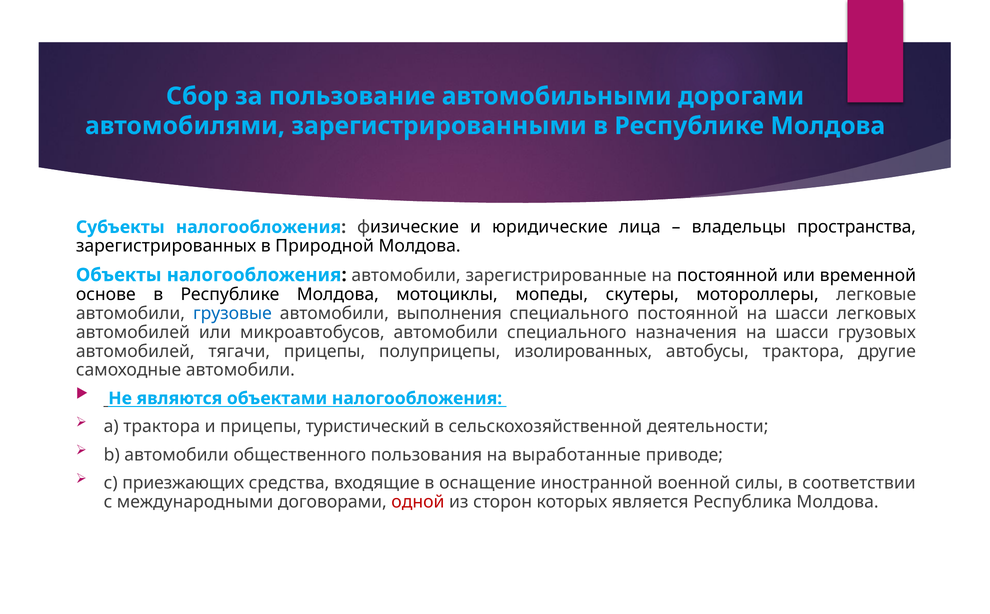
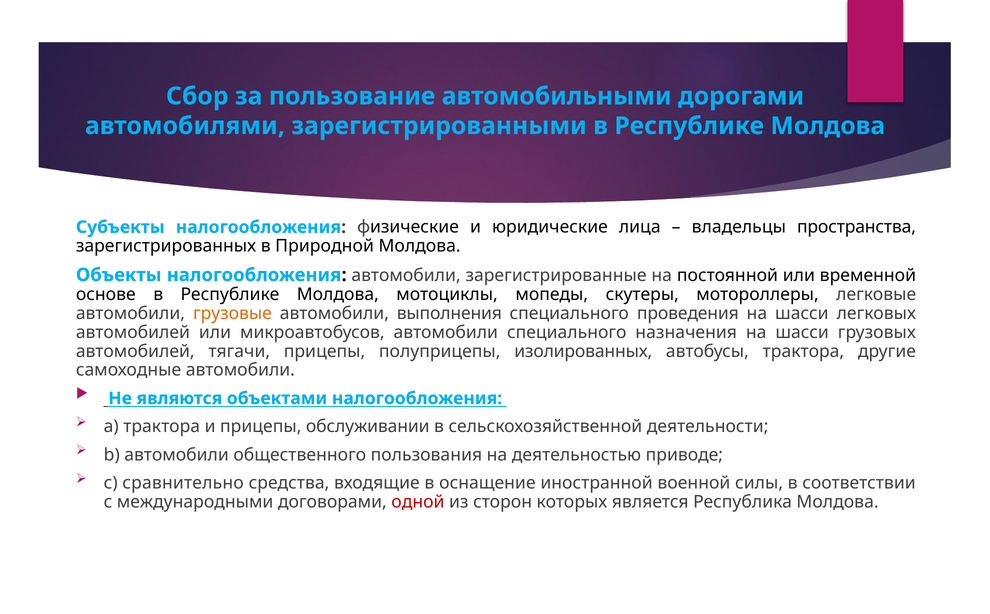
грузовые colour: blue -> orange
специального постоянной: постоянной -> проведения
туристический: туристический -> обслуживании
выработанные: выработанные -> деятельностью
приезжающих: приезжающих -> сравнительно
